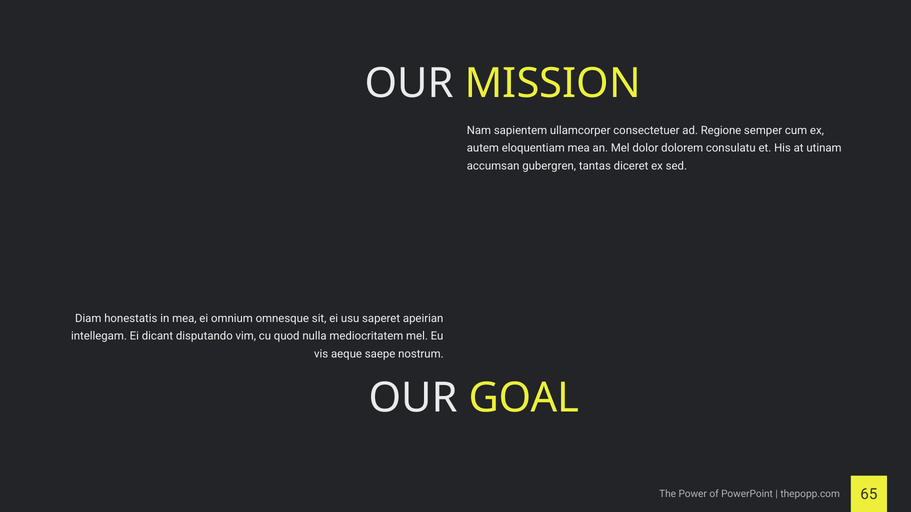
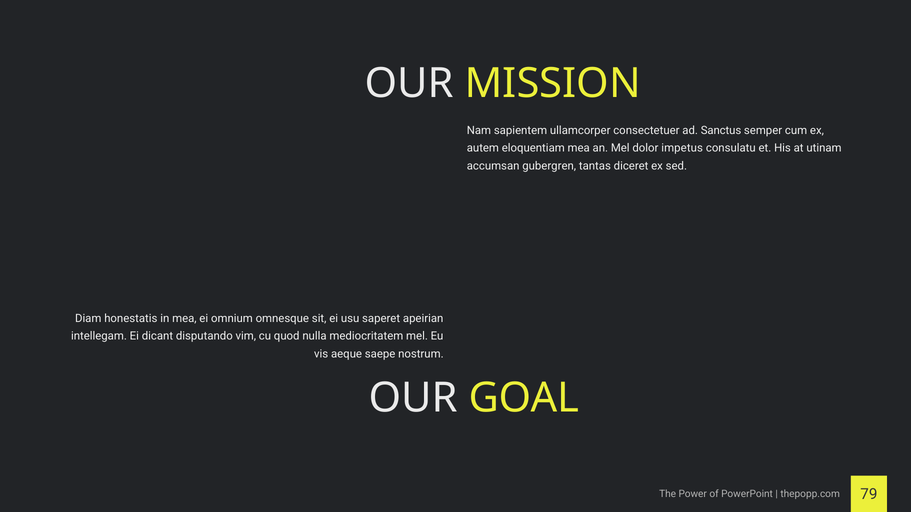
Regione: Regione -> Sanctus
dolorem: dolorem -> impetus
65: 65 -> 79
